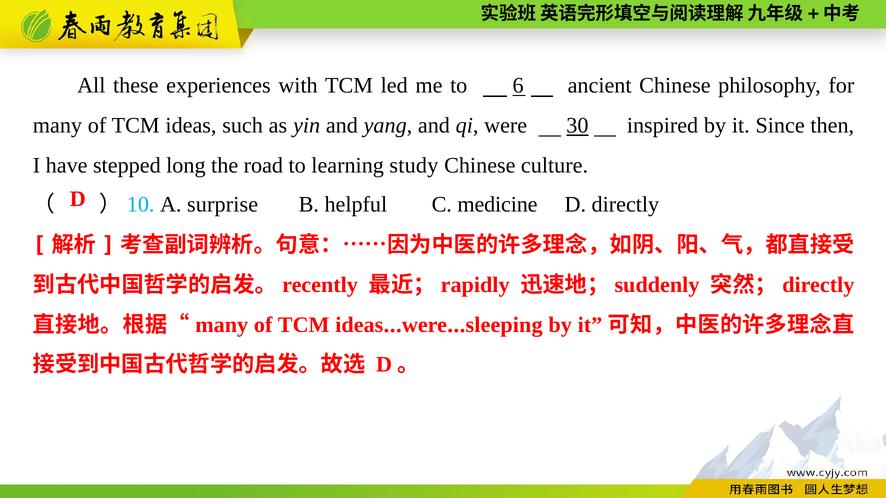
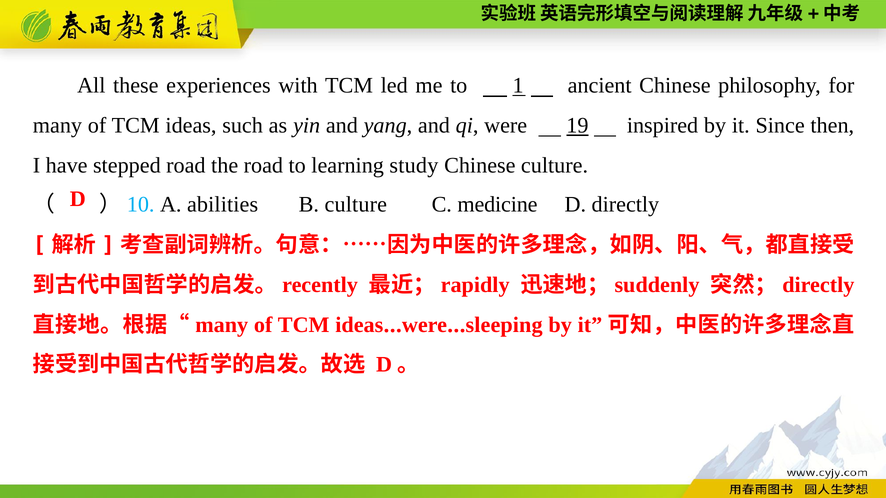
6: 6 -> 1
30: 30 -> 19
stepped long: long -> road
surprise: surprise -> abilities
B helpful: helpful -> culture
